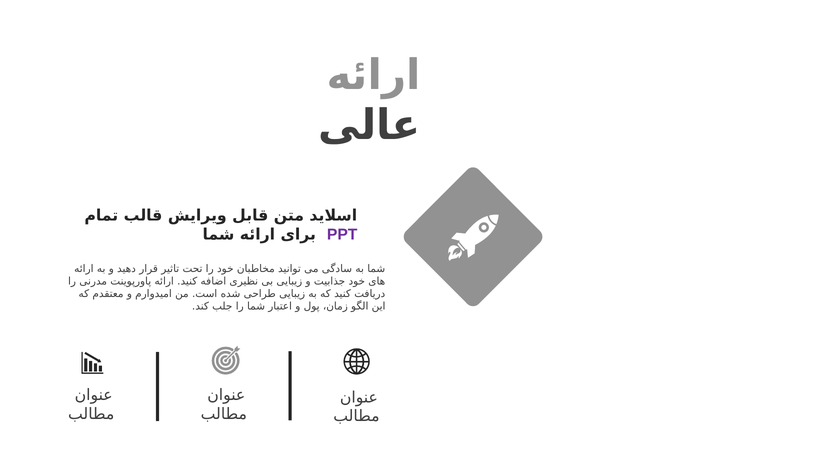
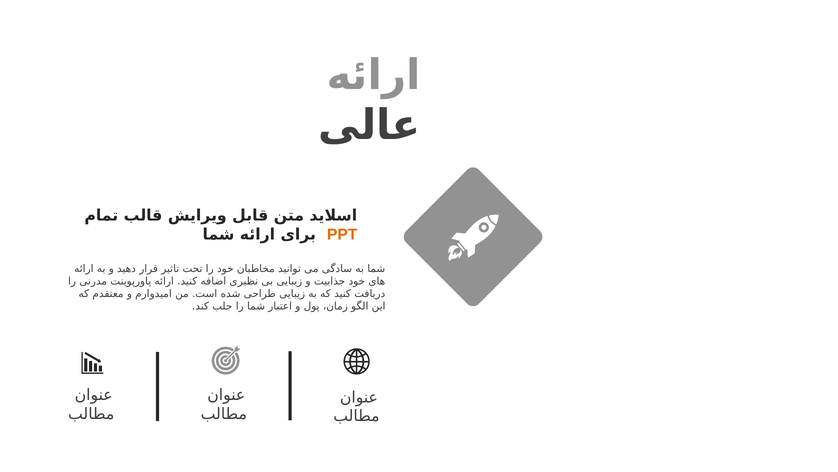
PPT colour: purple -> orange
